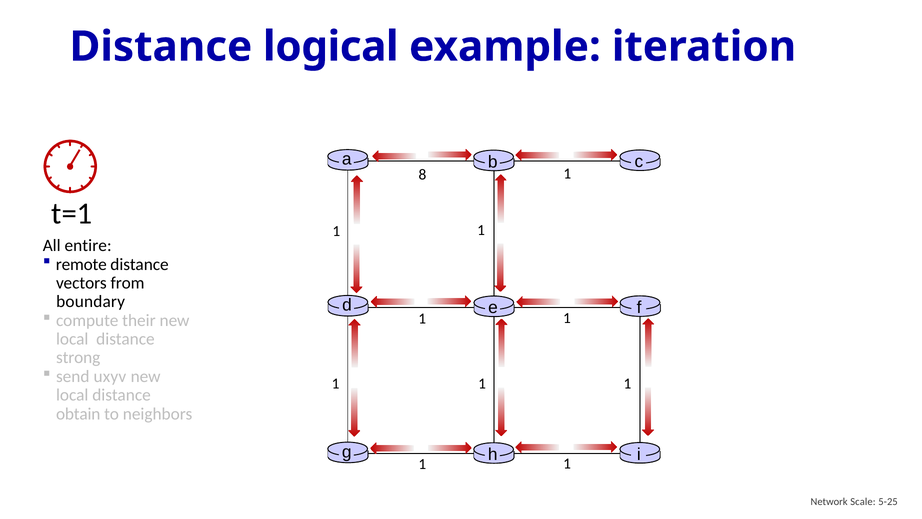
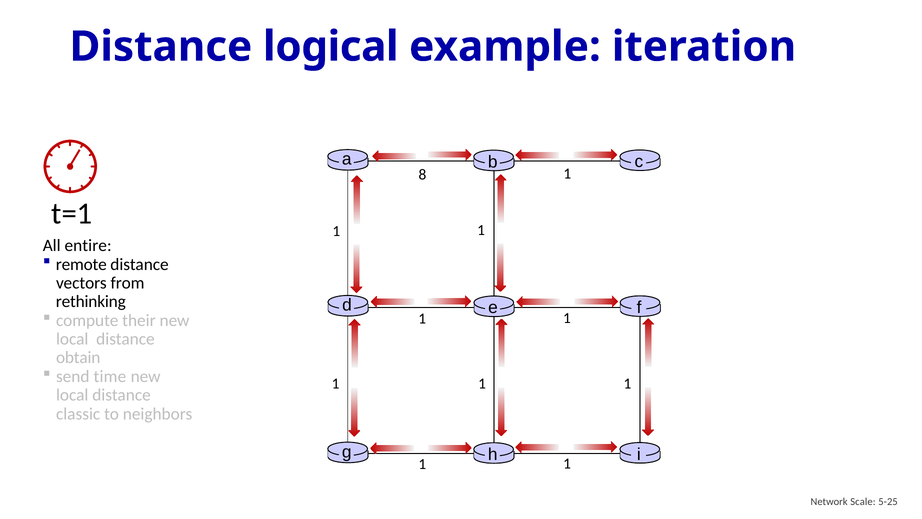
boundary: boundary -> rethinking
strong: strong -> obtain
uxyv: uxyv -> time
obtain: obtain -> classic
